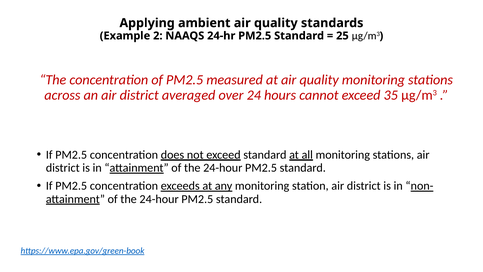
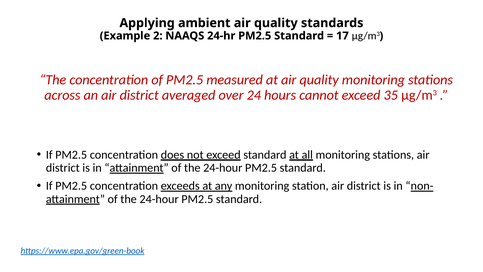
25: 25 -> 17
